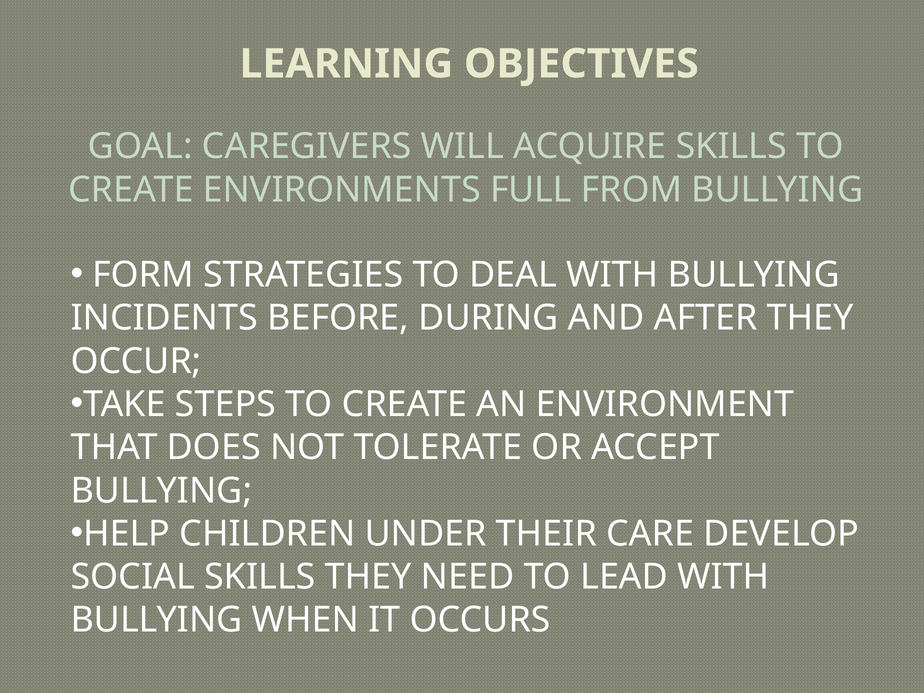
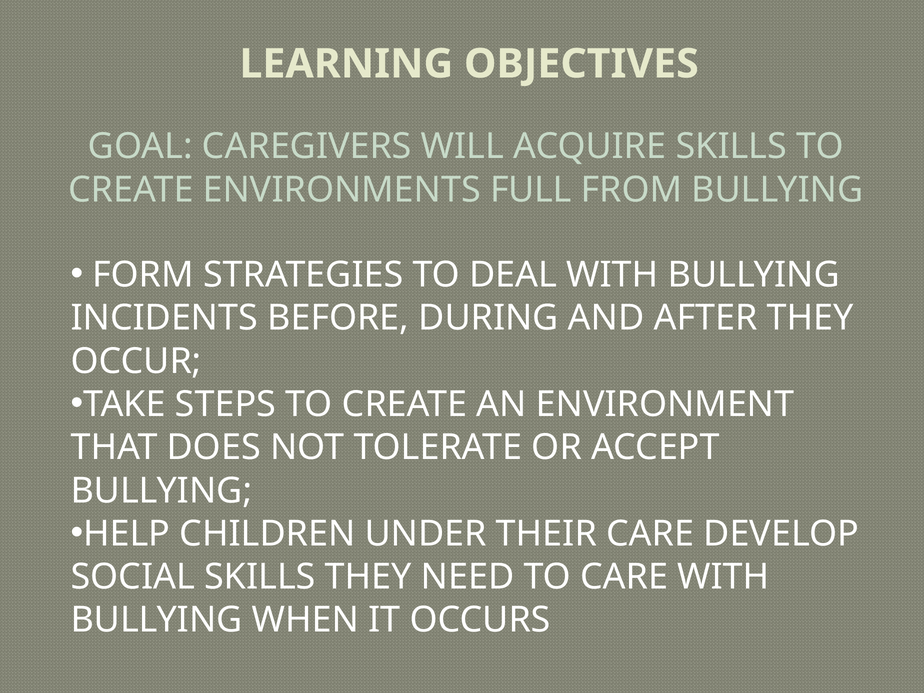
TO LEAD: LEAD -> CARE
